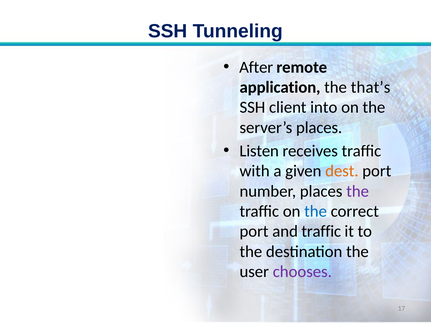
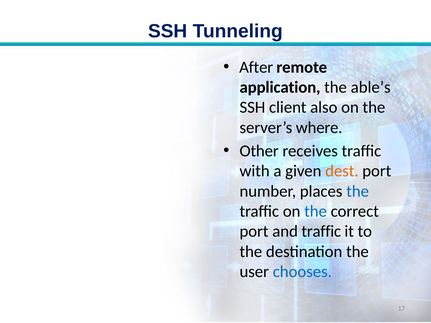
that’s: that’s -> able’s
into: into -> also
server’s places: places -> where
Listen: Listen -> Other
the at (358, 191) colour: purple -> blue
chooses colour: purple -> blue
